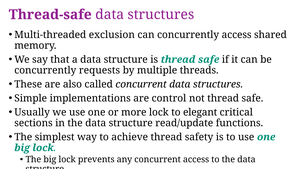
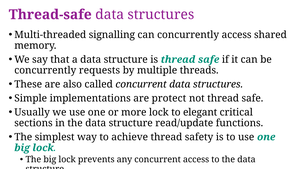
exclusion: exclusion -> signalling
control: control -> protect
